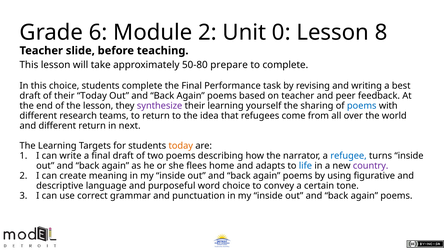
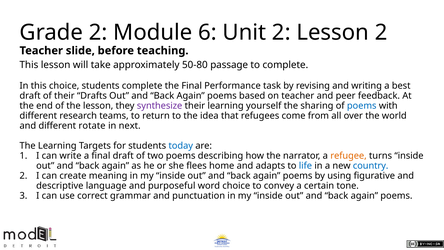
Grade 6: 6 -> 2
Module 2: 2 -> 6
Unit 0: 0 -> 2
Lesson 8: 8 -> 2
prepare: prepare -> passage
their Today: Today -> Drafts
different return: return -> rotate
today at (181, 146) colour: orange -> blue
refugee colour: blue -> orange
country colour: purple -> blue
